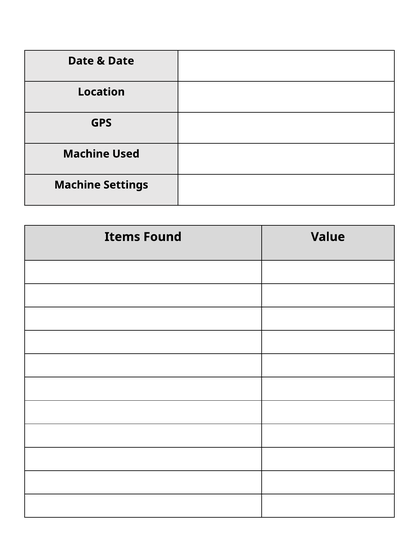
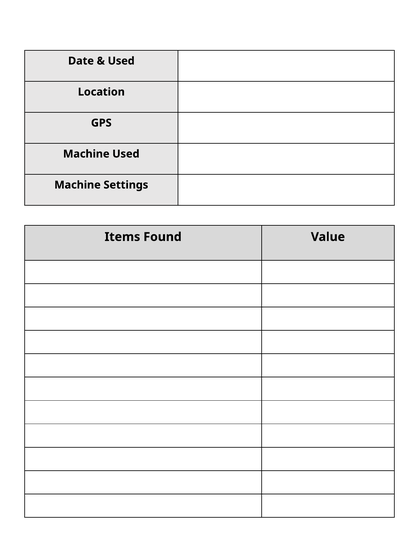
Date at (121, 61): Date -> Used
